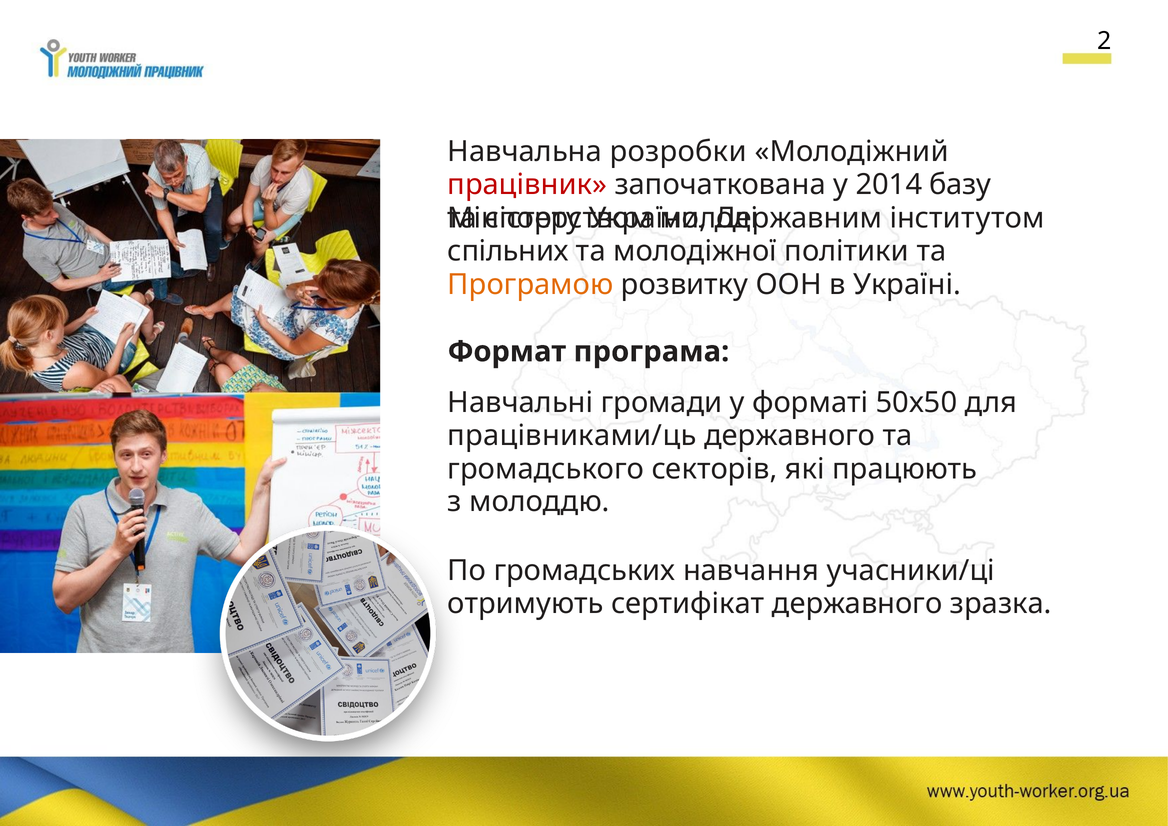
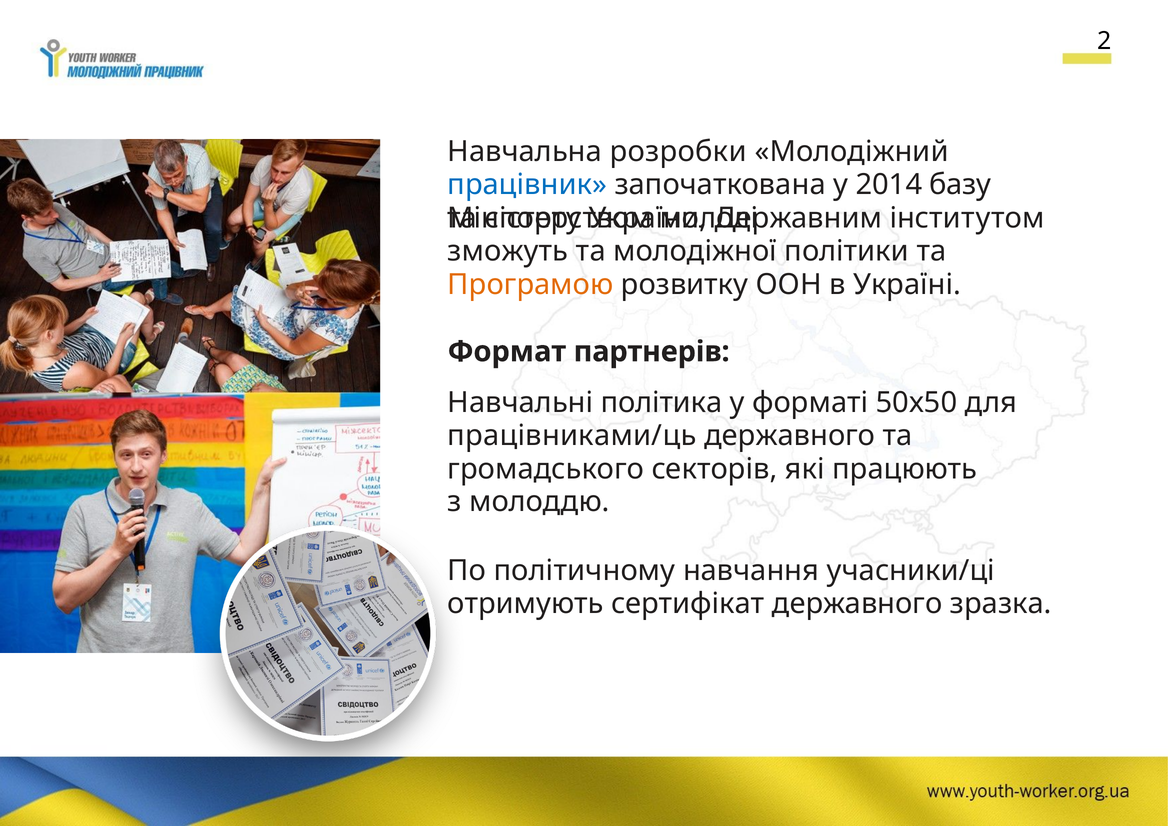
працівник colour: red -> blue
спільних: спільних -> зможуть
програма: програма -> партнерів
громади: громади -> політика
громадських: громадських -> політичному
